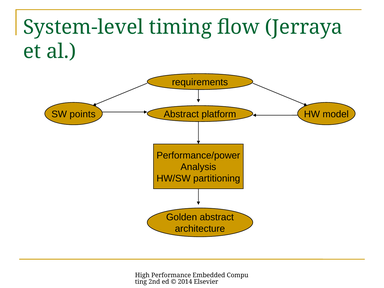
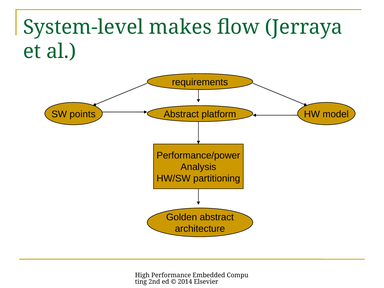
timing: timing -> makes
